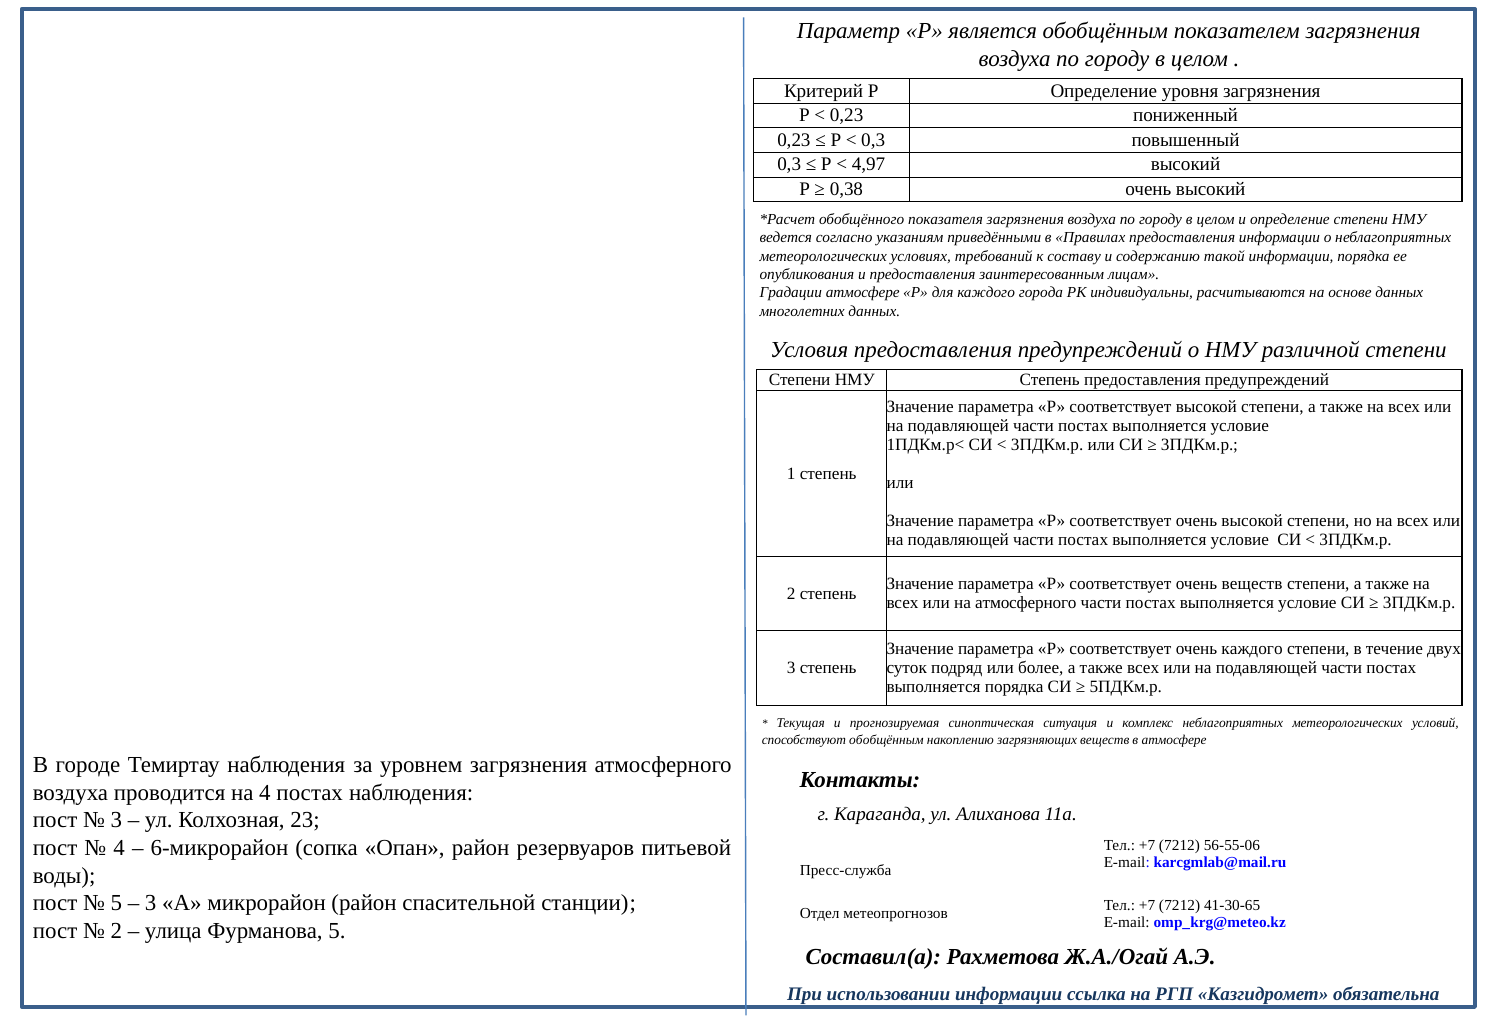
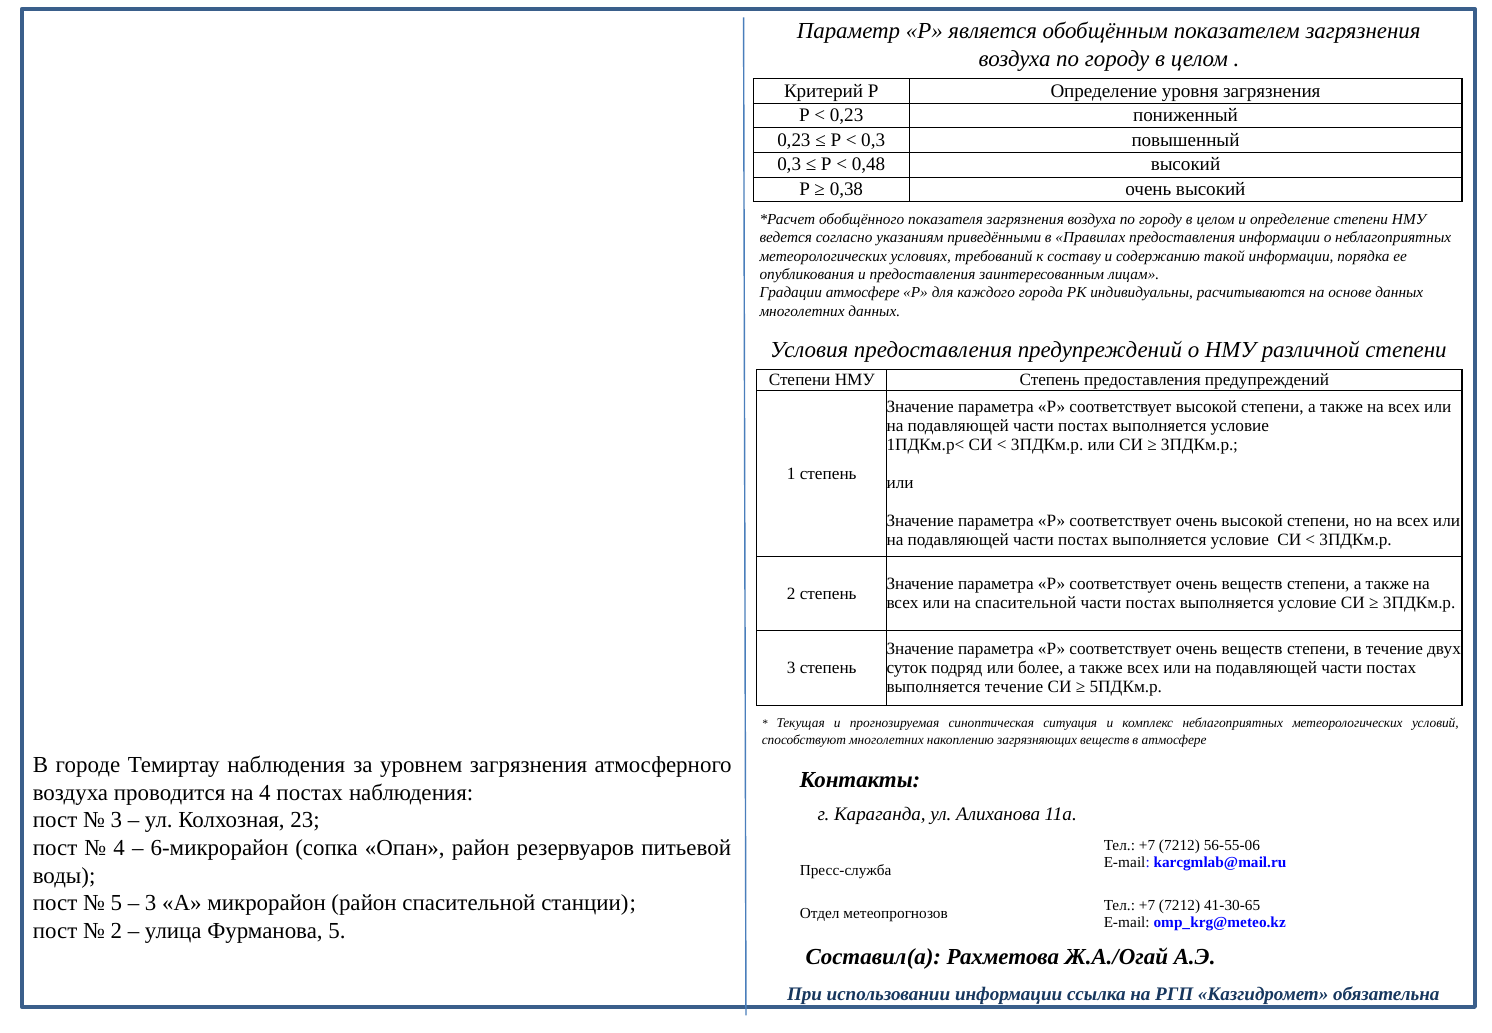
4,97: 4,97 -> 0,48
на атмосферного: атмосферного -> спасительной
каждого at (1252, 649): каждого -> веществ
выполняется порядка: порядка -> течение
способствуют обобщённым: обобщённым -> многолетних
